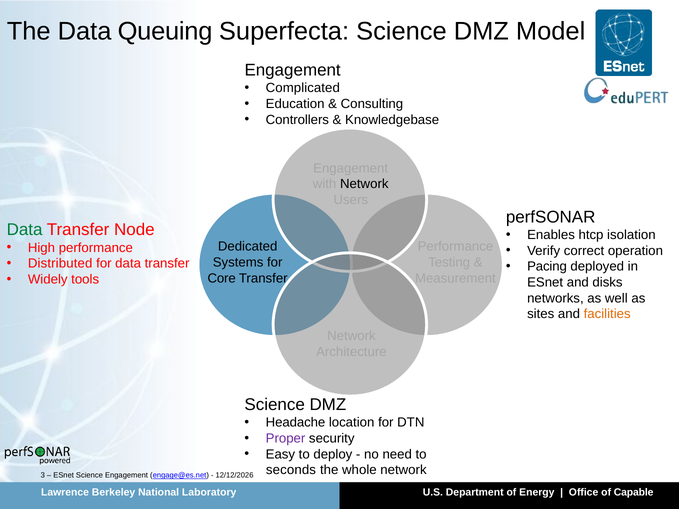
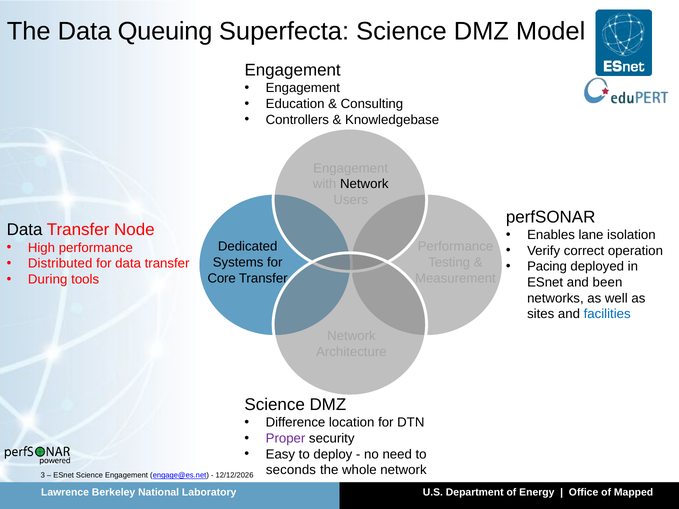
Complicated at (303, 88): Complicated -> Engagement
Data at (25, 230) colour: green -> black
htcp: htcp -> lane
Widely: Widely -> During
disks: disks -> been
facilities colour: orange -> blue
Headache: Headache -> Difference
Capable: Capable -> Mapped
